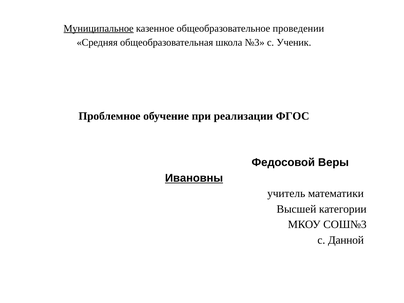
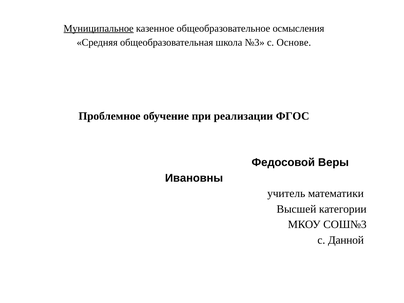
проведении: проведении -> осмысления
Ученик: Ученик -> Основе
Ивановны underline: present -> none
